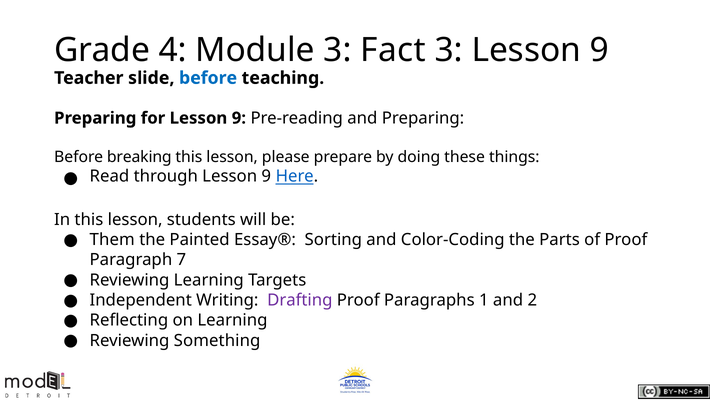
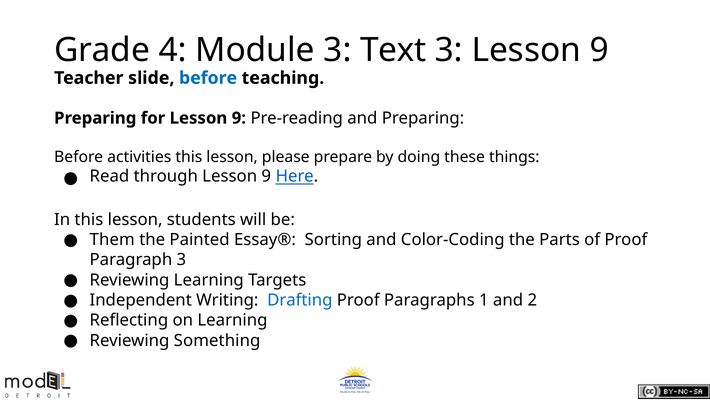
Fact: Fact -> Text
breaking: breaking -> activities
Paragraph 7: 7 -> 3
Drafting colour: purple -> blue
